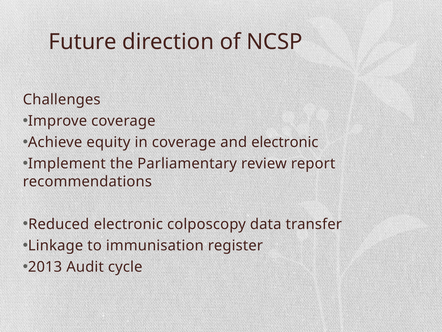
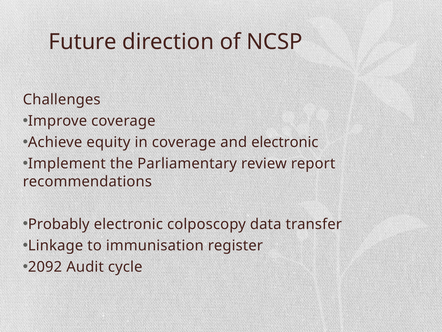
Reduced: Reduced -> Probably
2013: 2013 -> 2092
